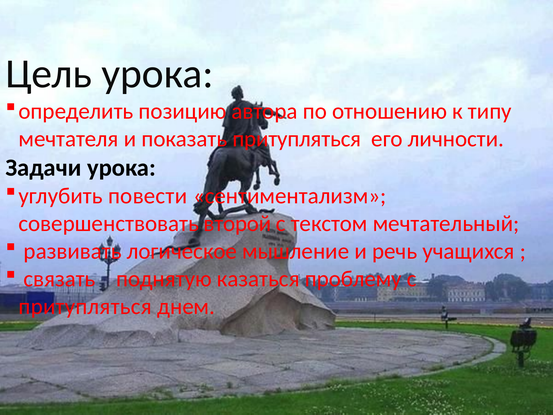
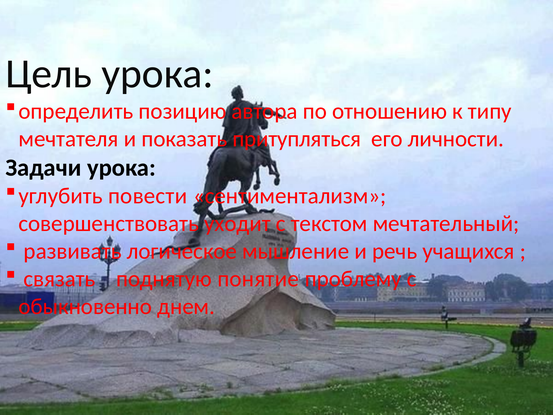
второй: второй -> уходит
казаться: казаться -> понятие
притупляться at (85, 307): притупляться -> обыкновенно
